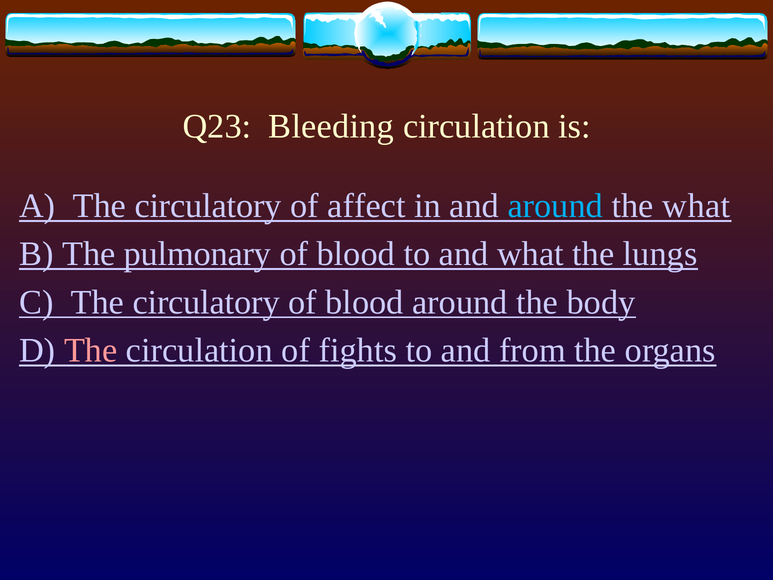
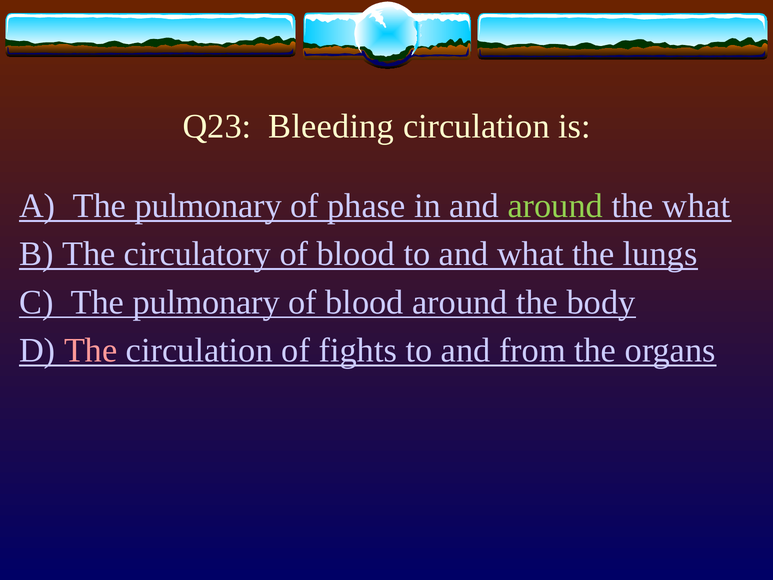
A The circulatory: circulatory -> pulmonary
affect: affect -> phase
around at (555, 206) colour: light blue -> light green
pulmonary: pulmonary -> circulatory
C The circulatory: circulatory -> pulmonary
